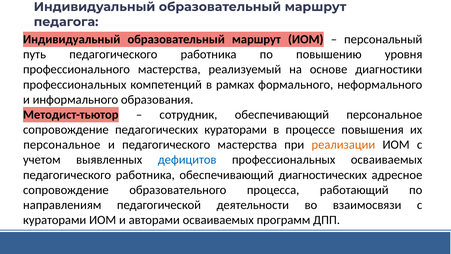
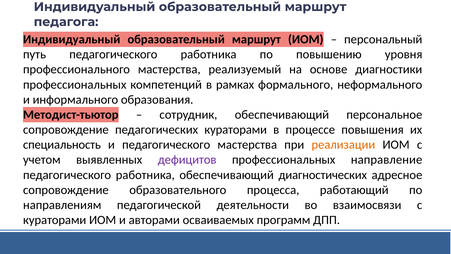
персональное at (62, 145): персональное -> специальность
дефицитов colour: blue -> purple
профессиональных осваиваемых: осваиваемых -> направление
